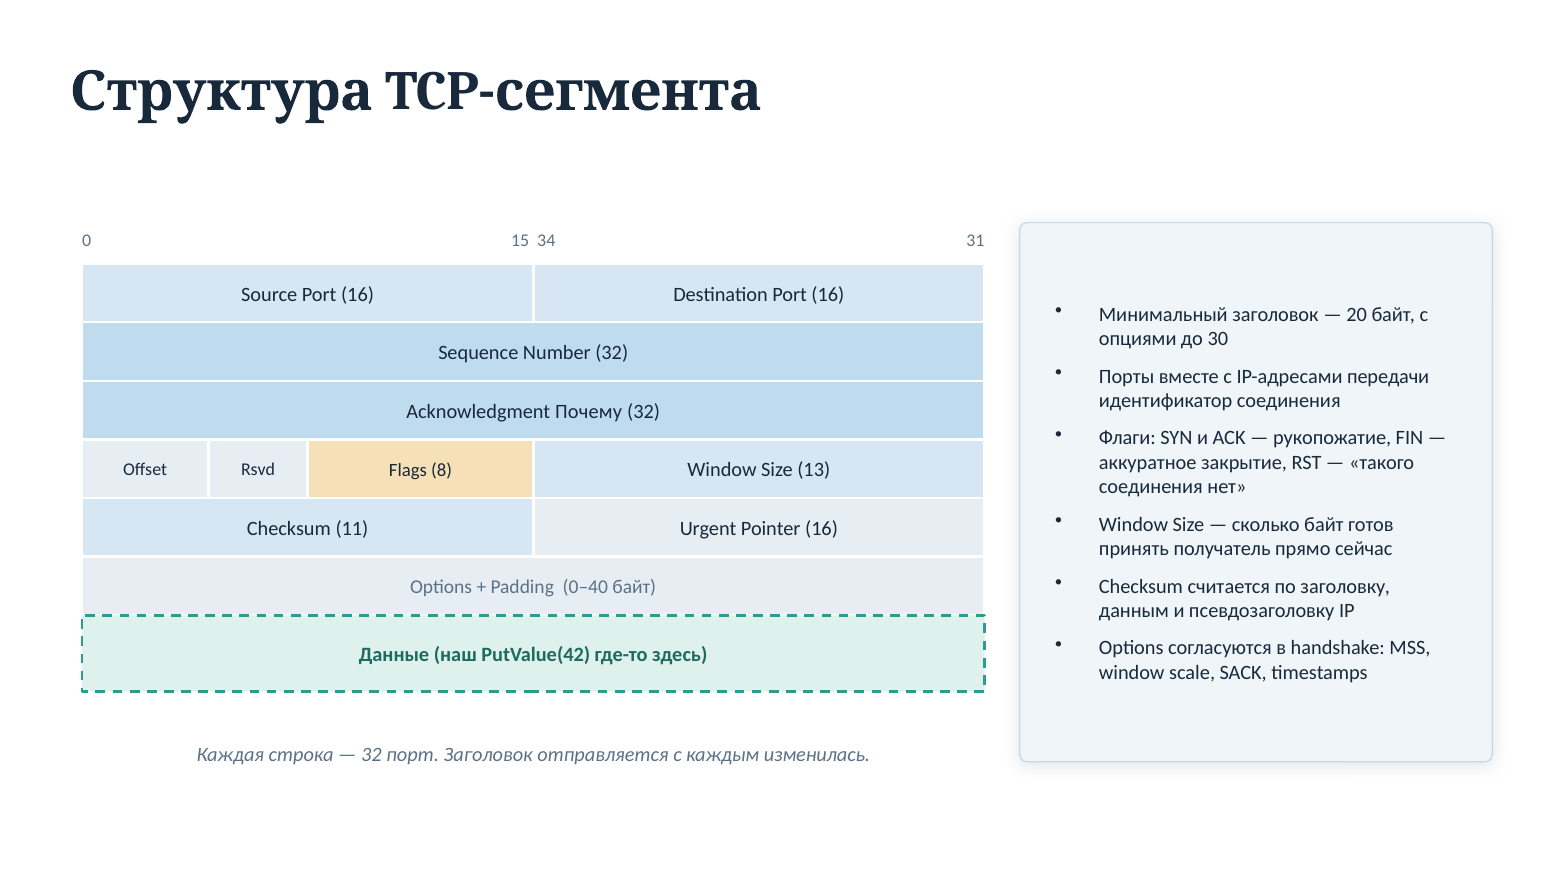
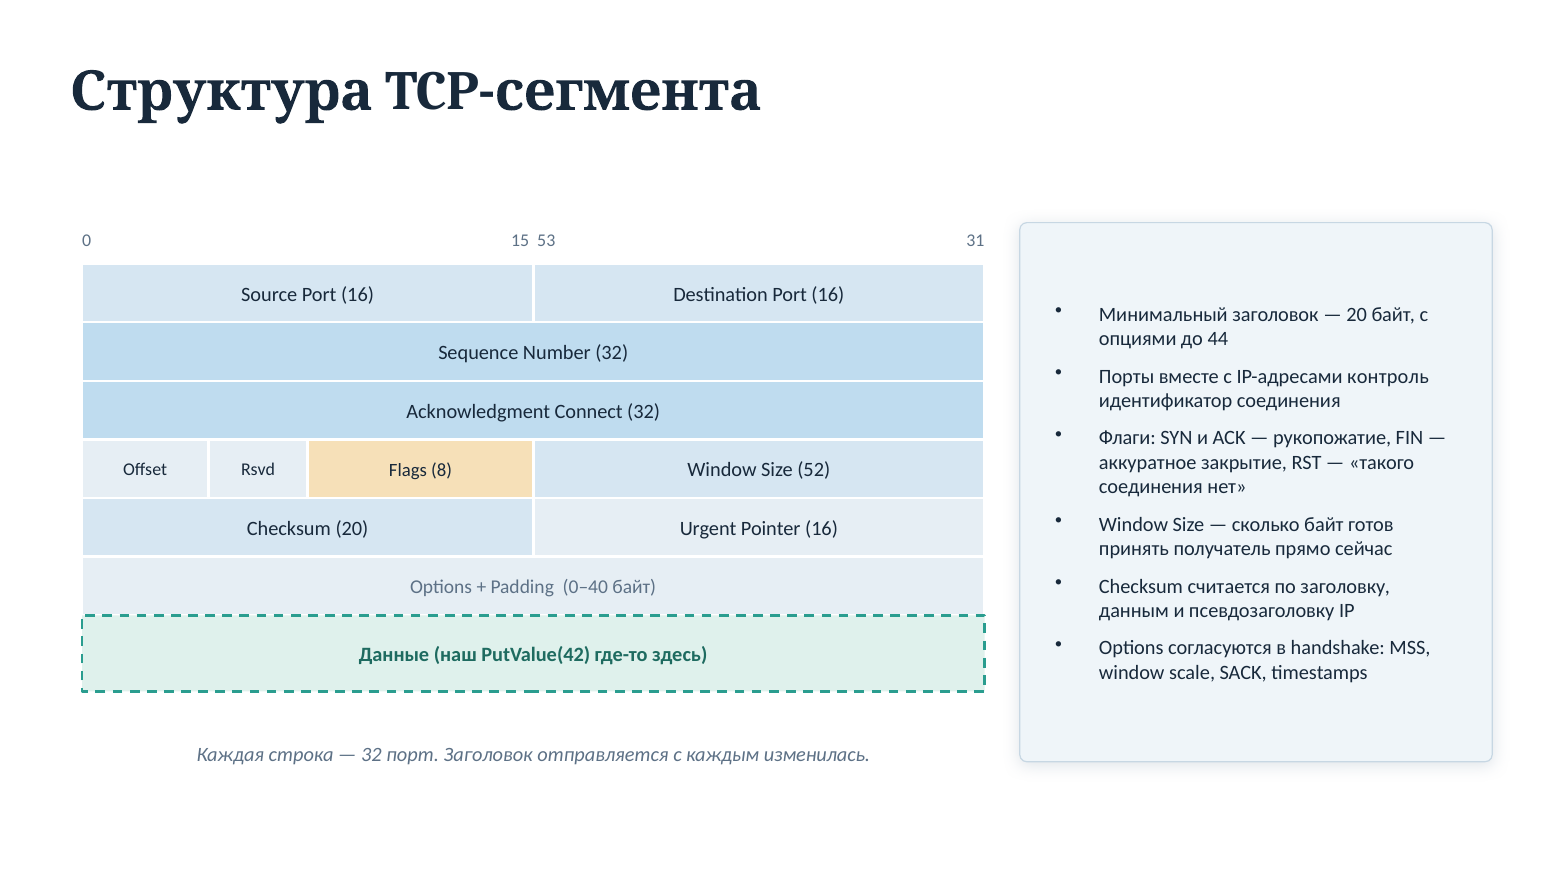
34: 34 -> 53
30: 30 -> 44
передачи: передачи -> контроль
Почему: Почему -> Connect
13: 13 -> 52
Checksum 11: 11 -> 20
